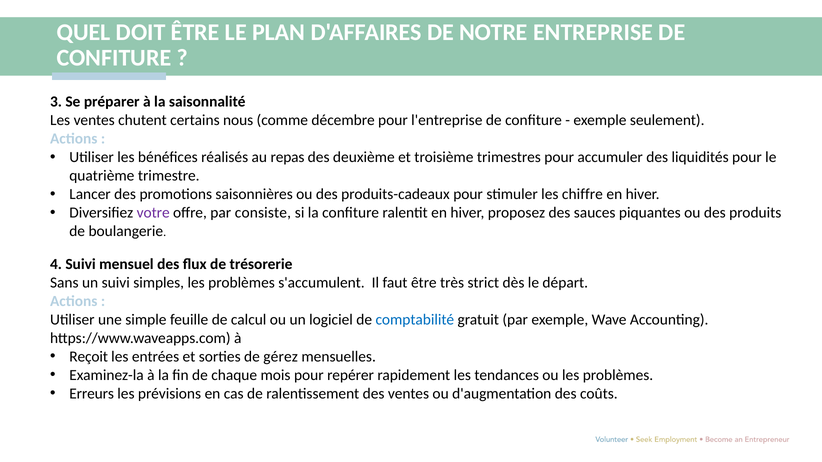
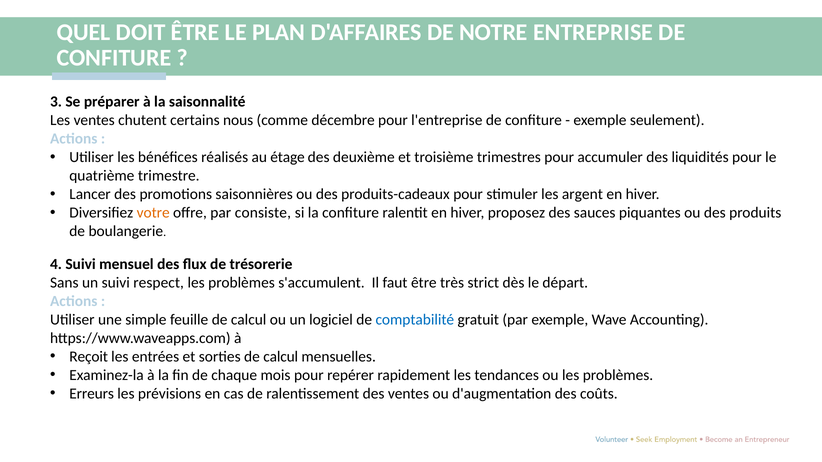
repas: repas -> étage
chiffre: chiffre -> argent
votre colour: purple -> orange
simples: simples -> respect
sorties de gérez: gérez -> calcul
